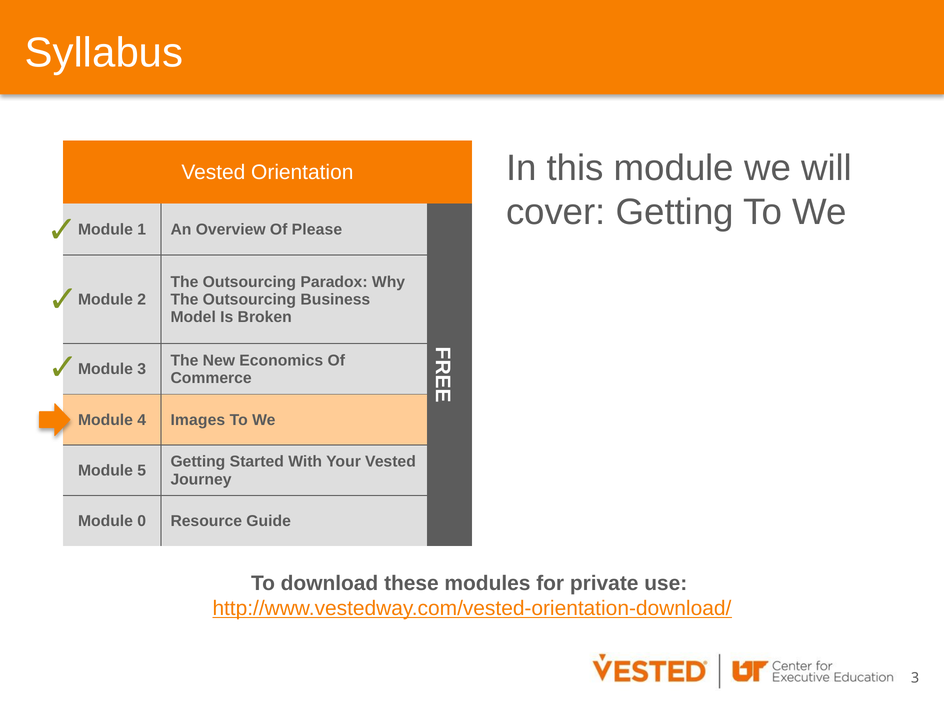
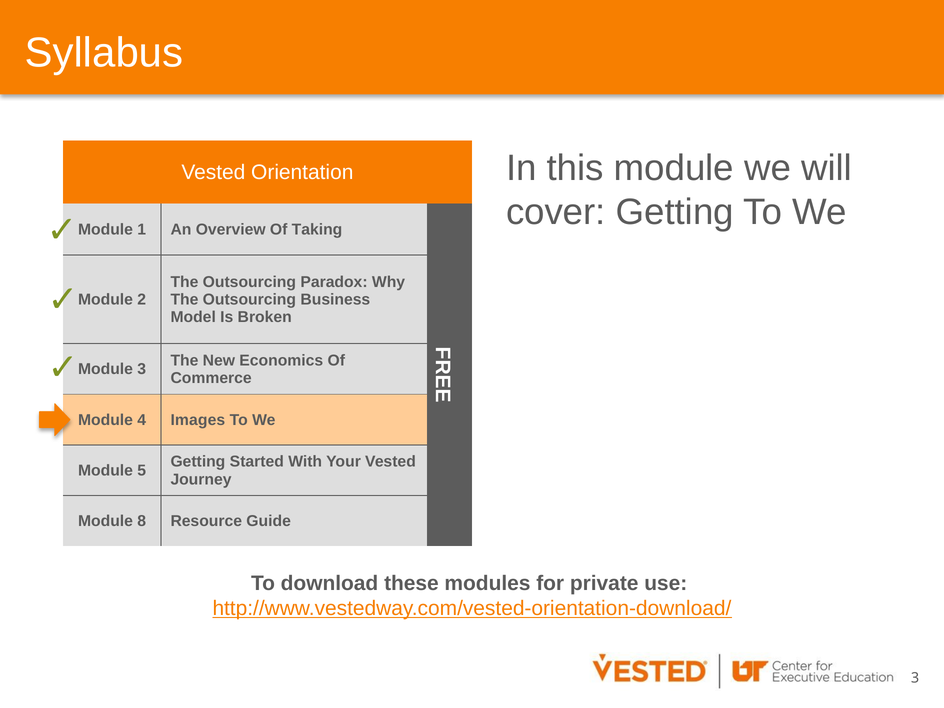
Please: Please -> Taking
0: 0 -> 8
